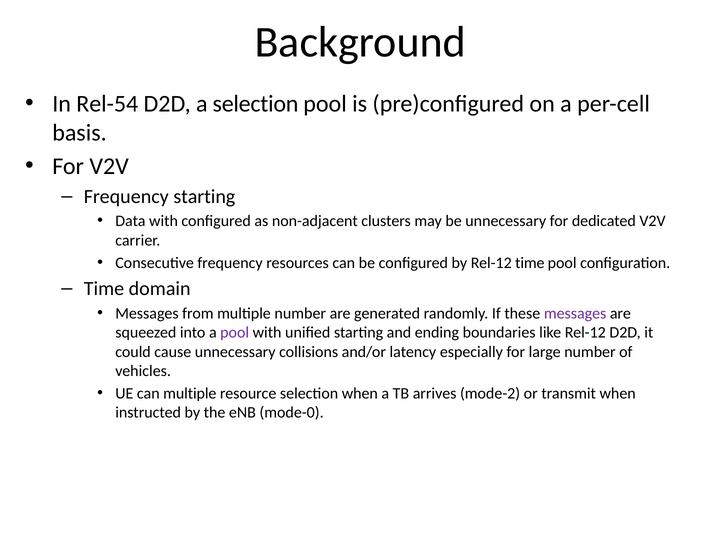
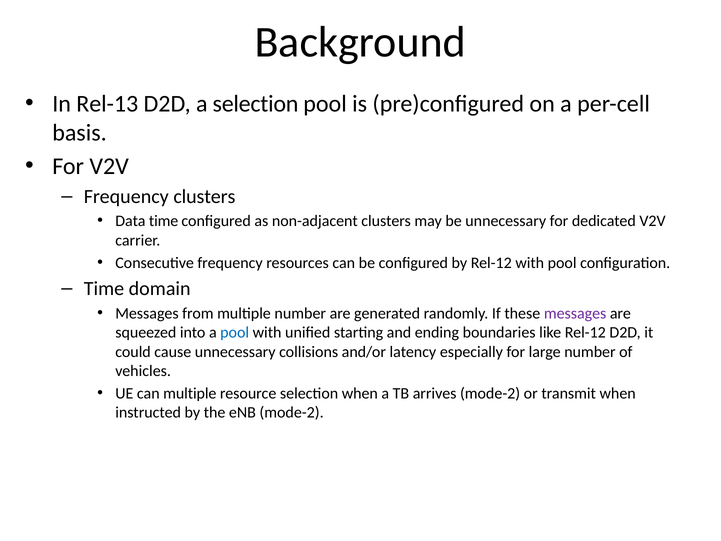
Rel-54: Rel-54 -> Rel-13
Frequency starting: starting -> clusters
Data with: with -> time
Rel-12 time: time -> with
pool at (235, 332) colour: purple -> blue
eNB mode-0: mode-0 -> mode-2
